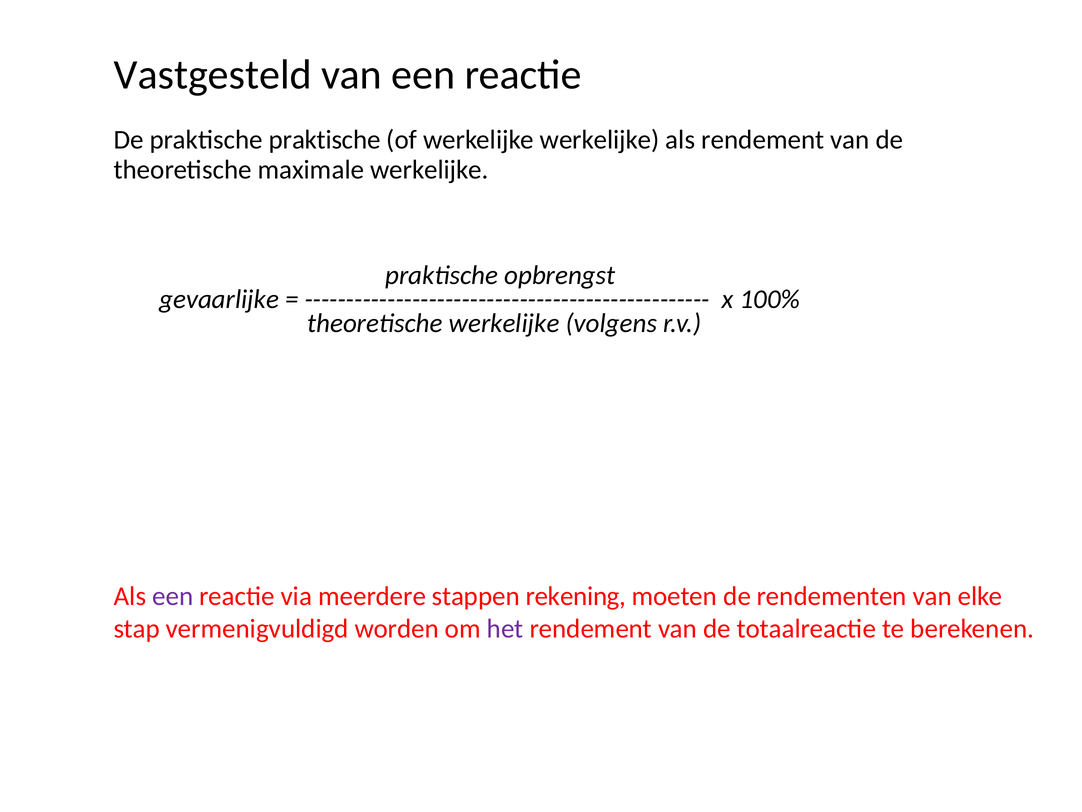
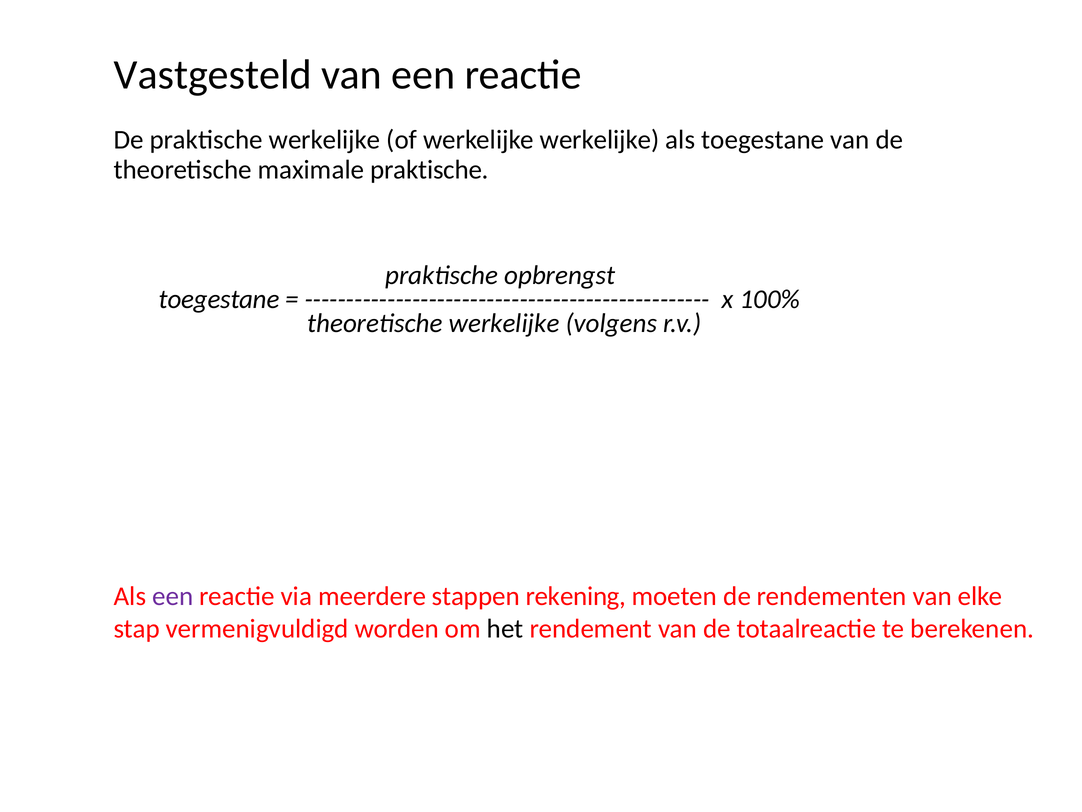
praktische praktische: praktische -> werkelijke
als rendement: rendement -> toegestane
maximale werkelijke: werkelijke -> praktische
gevaarlijke at (219, 299): gevaarlijke -> toegestane
het colour: purple -> black
